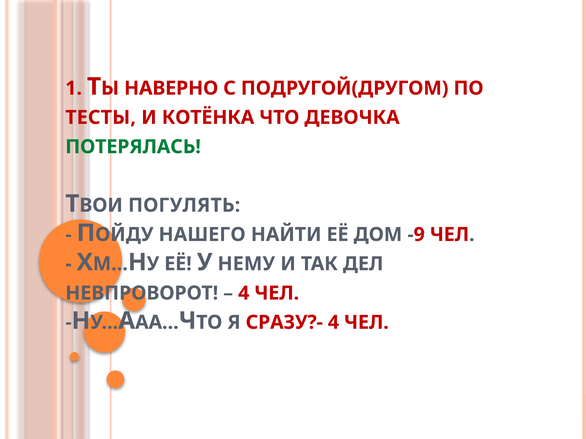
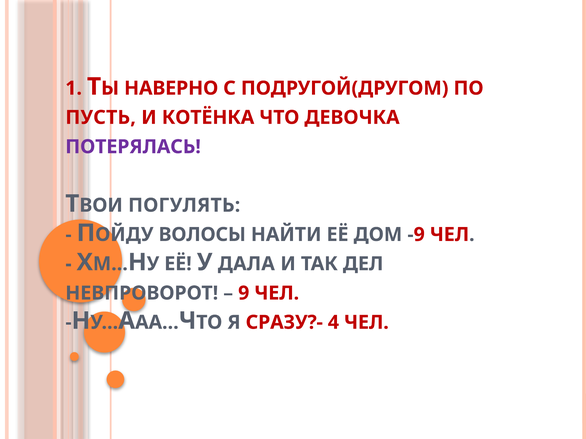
ТЕСТЫ: ТЕСТЫ -> ПУСТЬ
ПОТЕРЯЛАСЬ colour: green -> purple
НАШЕГО: НАШЕГО -> ВОЛОСЫ
НЕМУ: НЕМУ -> ДАЛА
4 at (244, 293): 4 -> 9
